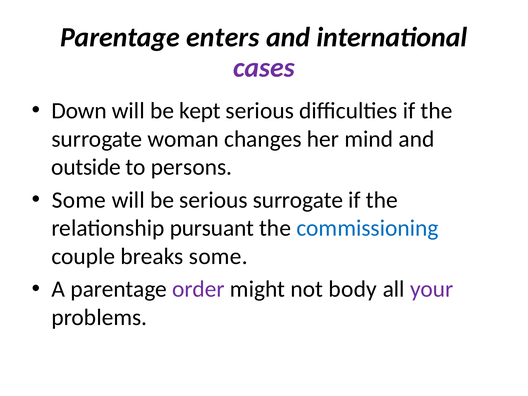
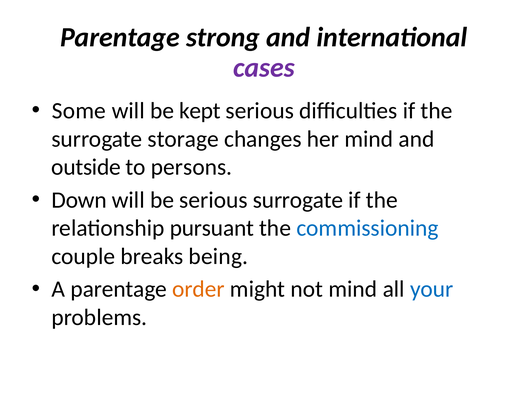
enters: enters -> strong
Down: Down -> Some
woman: woman -> storage
Some at (79, 200): Some -> Down
breaks some: some -> being
order colour: purple -> orange
not body: body -> mind
your colour: purple -> blue
